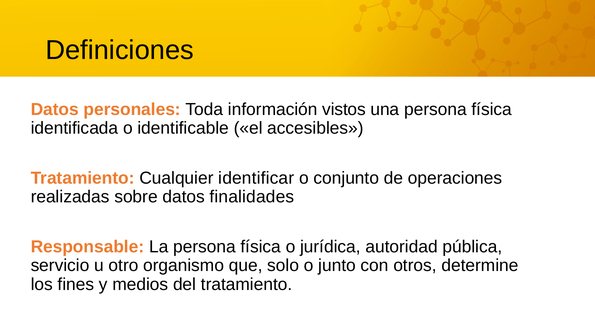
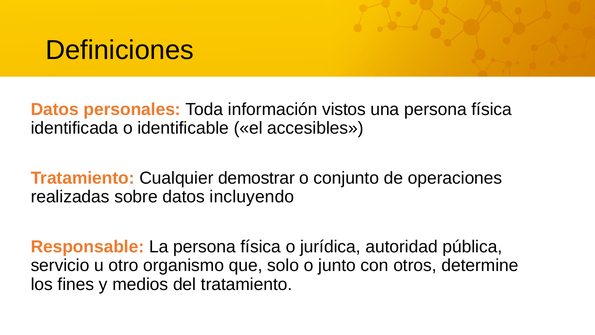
identificar: identificar -> demostrar
finalidades: finalidades -> incluyendo
